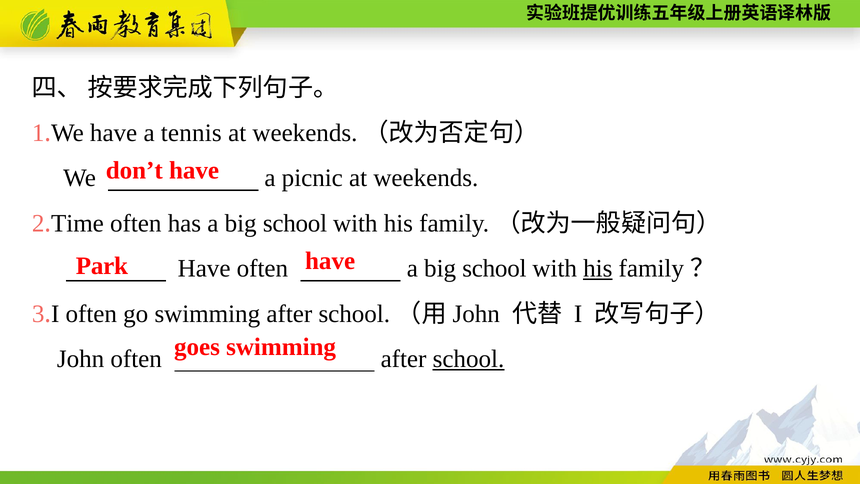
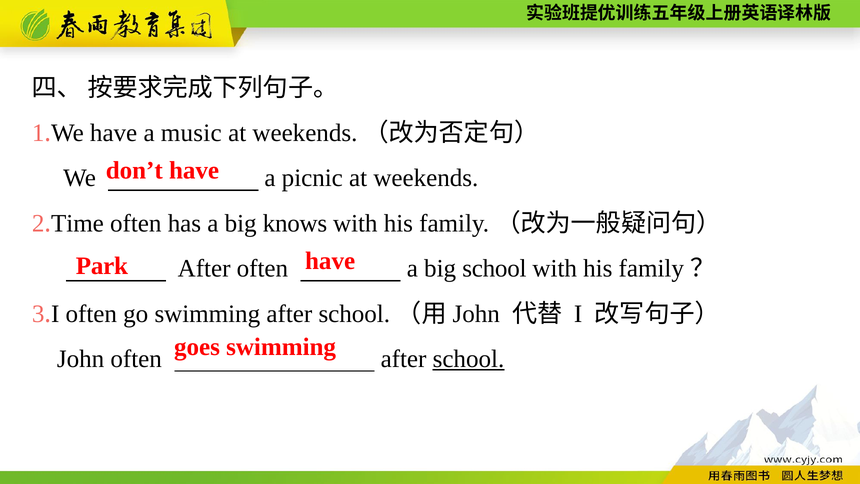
tennis: tennis -> music
has a big school: school -> knows
Have at (204, 268): Have -> After
his at (598, 268) underline: present -> none
